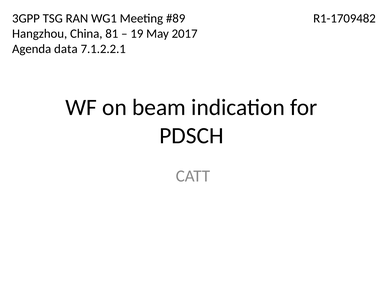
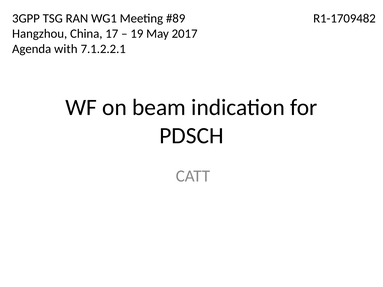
81: 81 -> 17
data: data -> with
